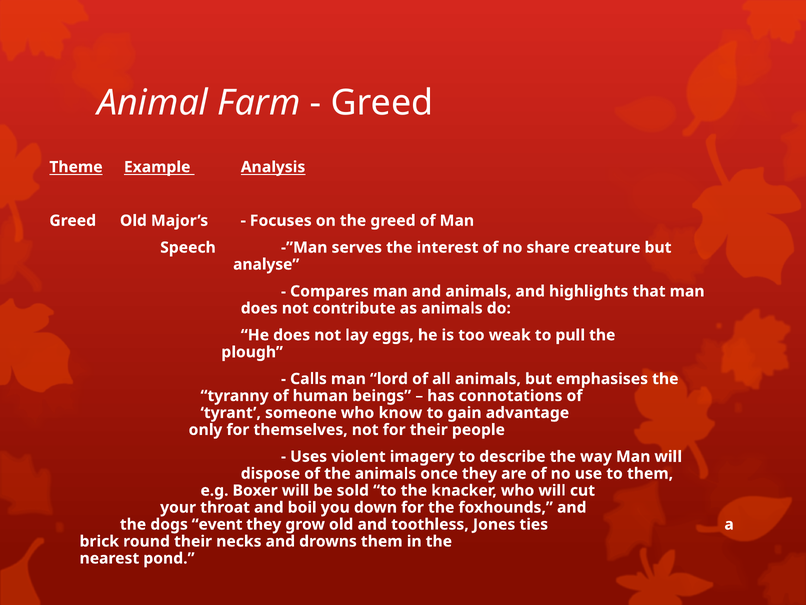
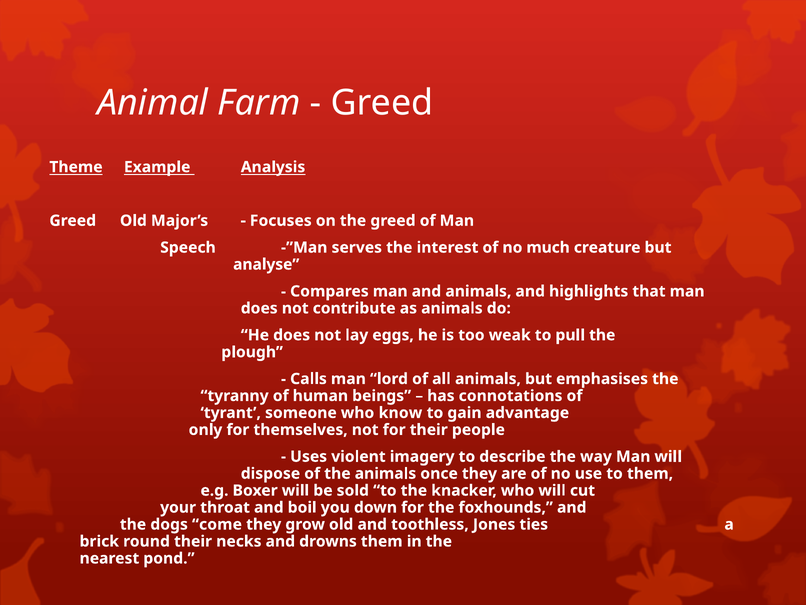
share: share -> much
event: event -> come
